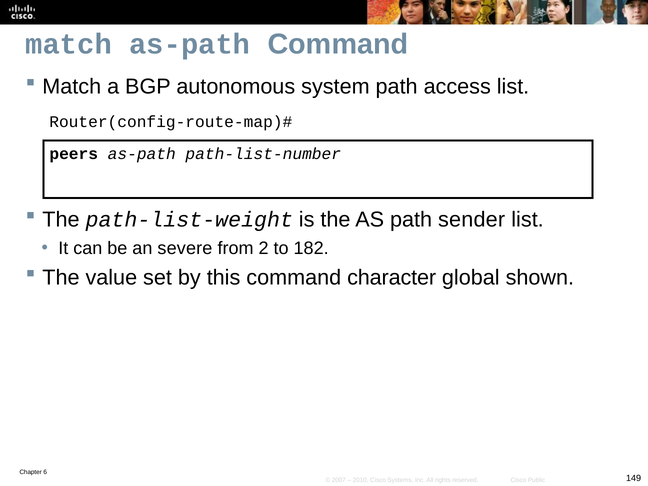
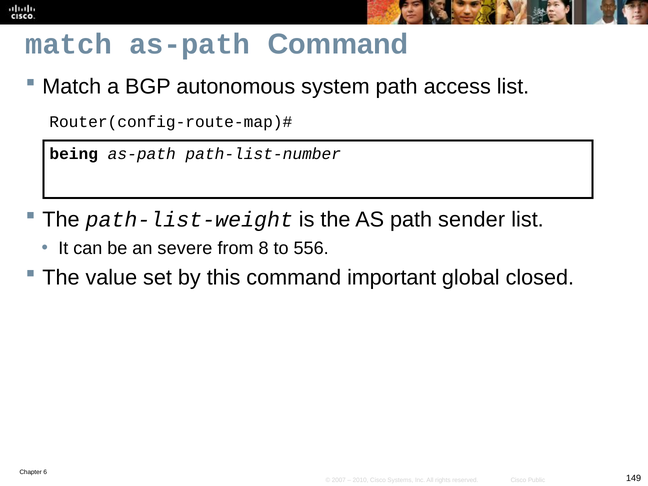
peers: peers -> being
2: 2 -> 8
182: 182 -> 556
character: character -> important
shown: shown -> closed
